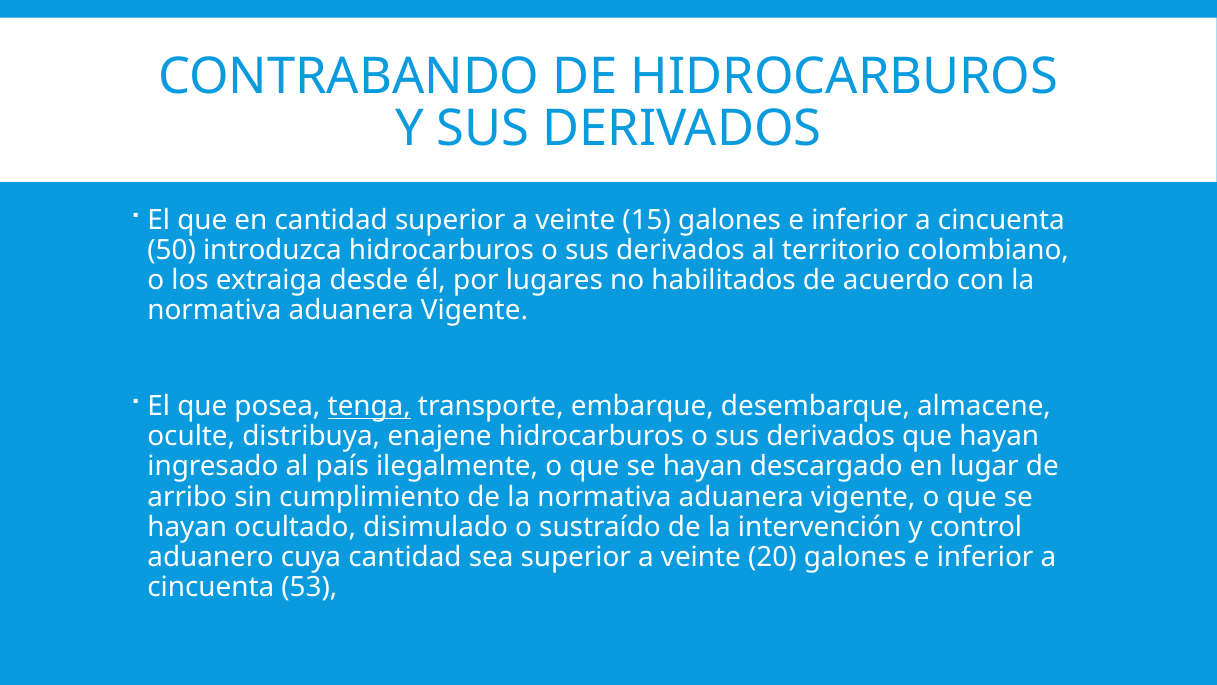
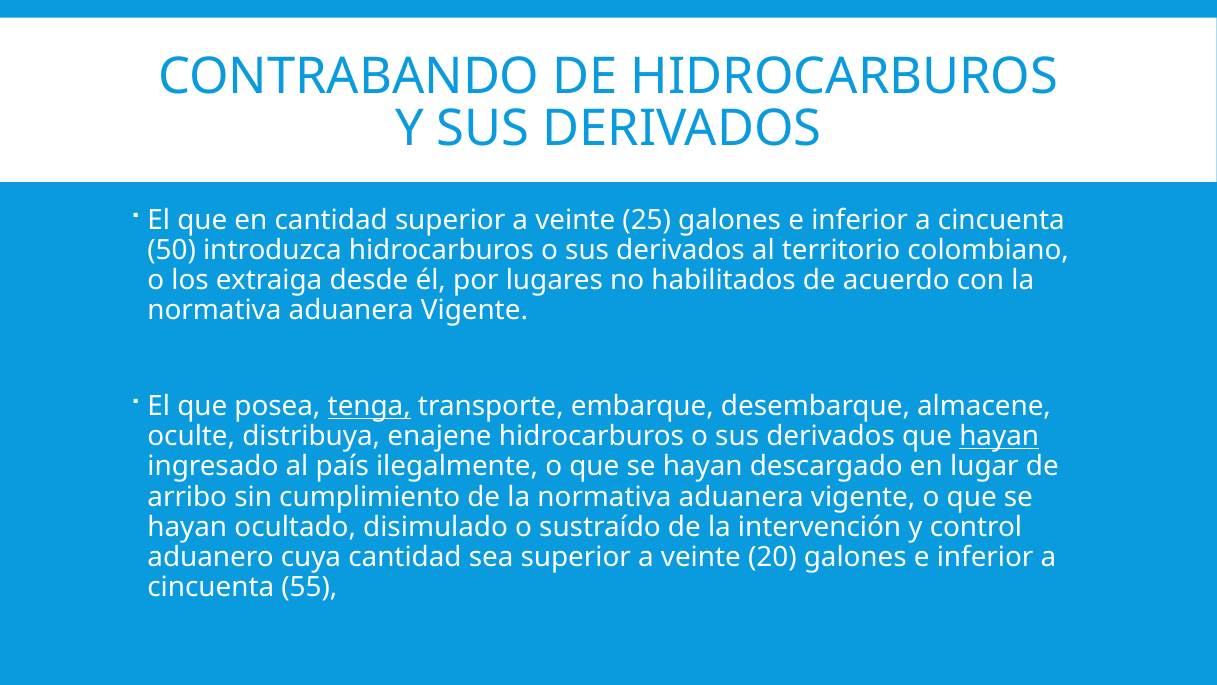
15: 15 -> 25
hayan at (999, 436) underline: none -> present
53: 53 -> 55
